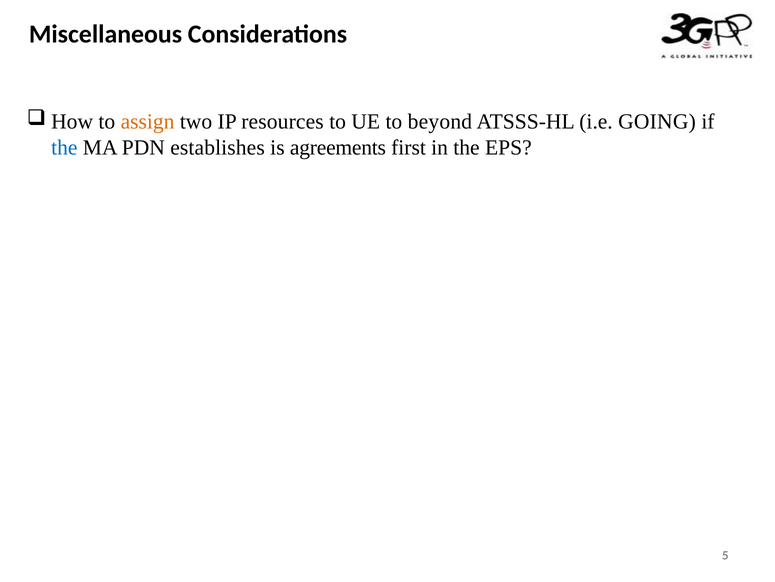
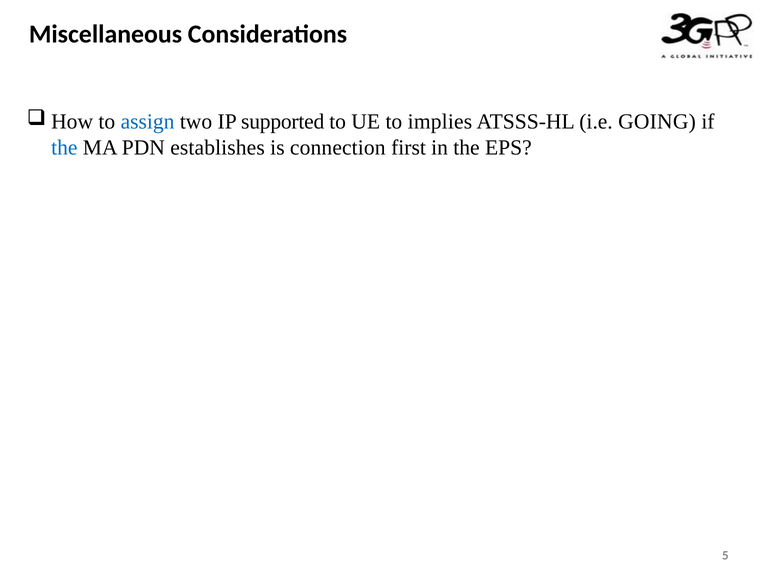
assign colour: orange -> blue
resources: resources -> supported
beyond: beyond -> implies
agreements: agreements -> connection
